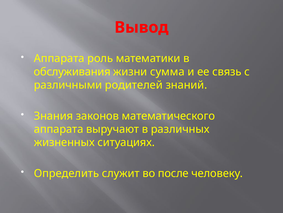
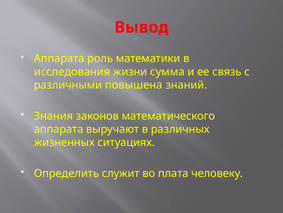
обслуживания: обслуживания -> исследования
родителей: родителей -> повышена
после: после -> плата
